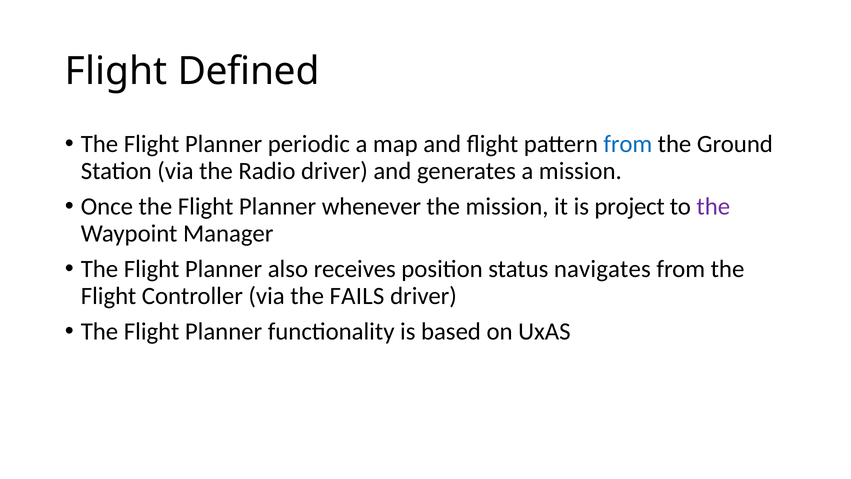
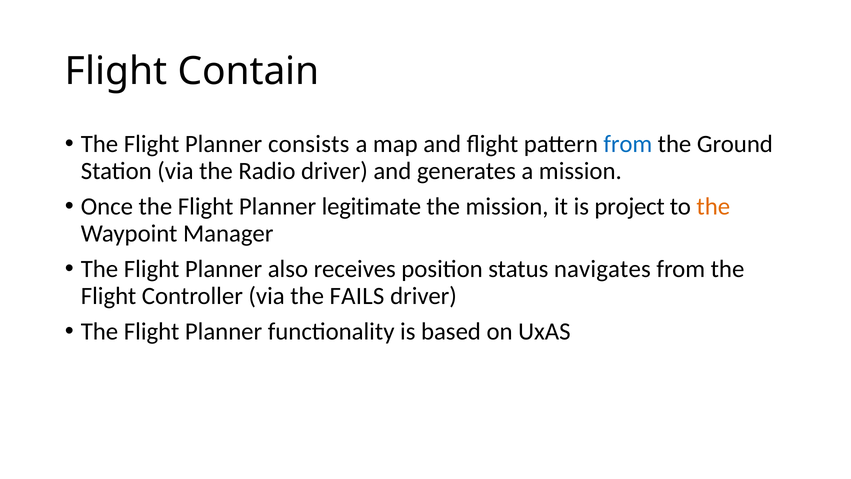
Defined: Defined -> Contain
periodic: periodic -> consists
whenever: whenever -> legitimate
the at (713, 206) colour: purple -> orange
